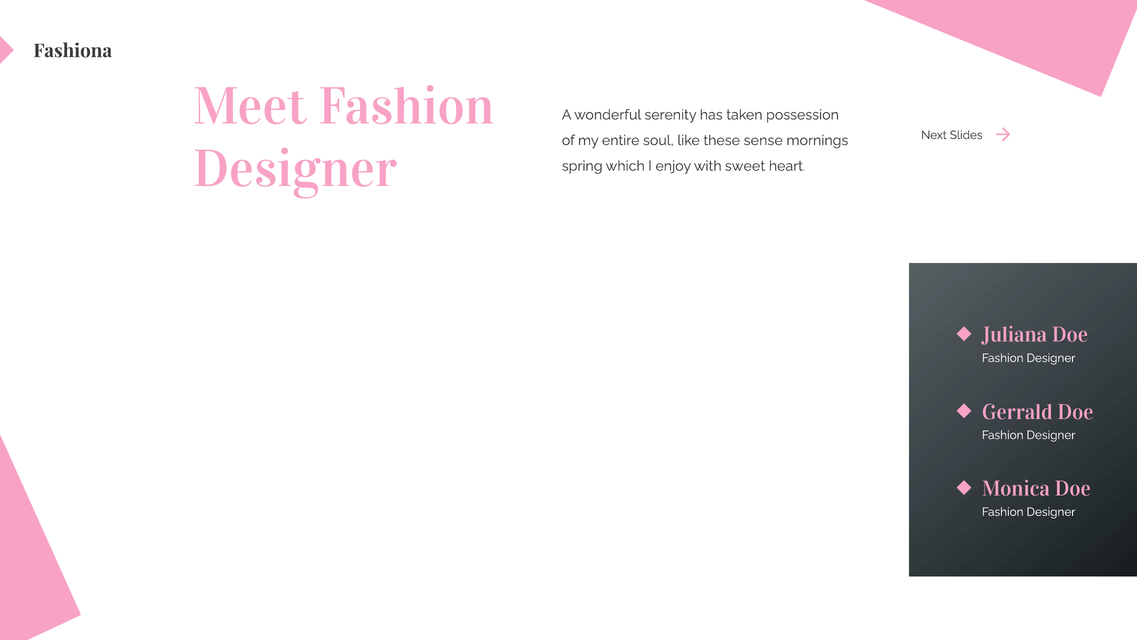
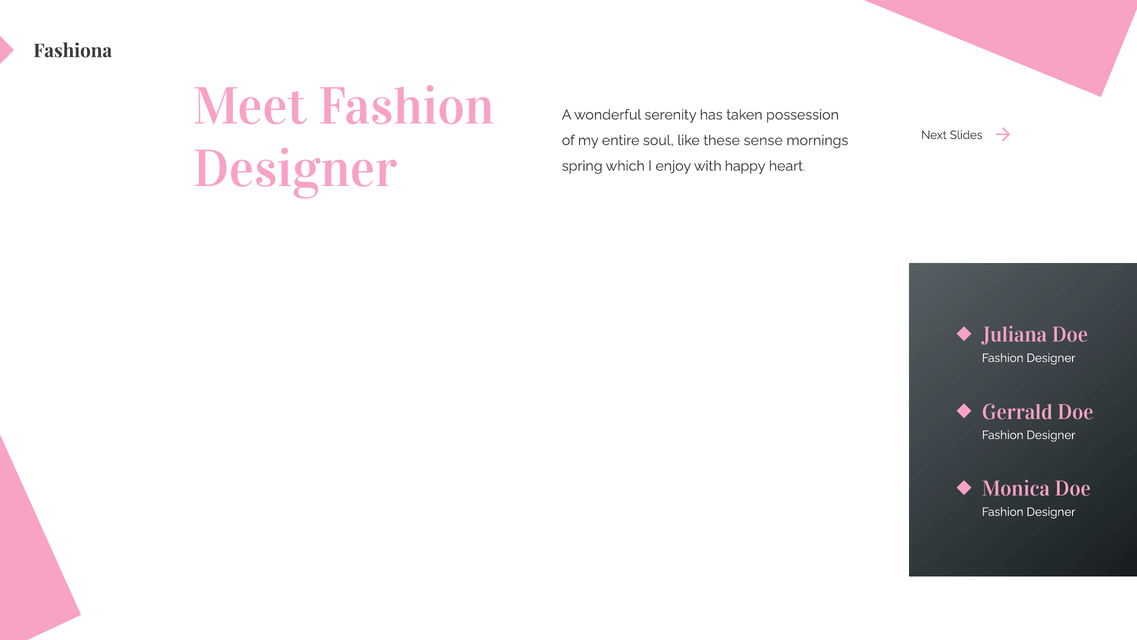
sweet: sweet -> happy
